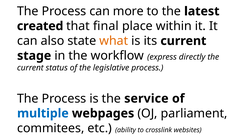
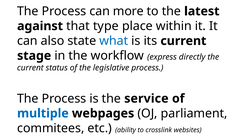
created: created -> against
final: final -> type
what colour: orange -> blue
